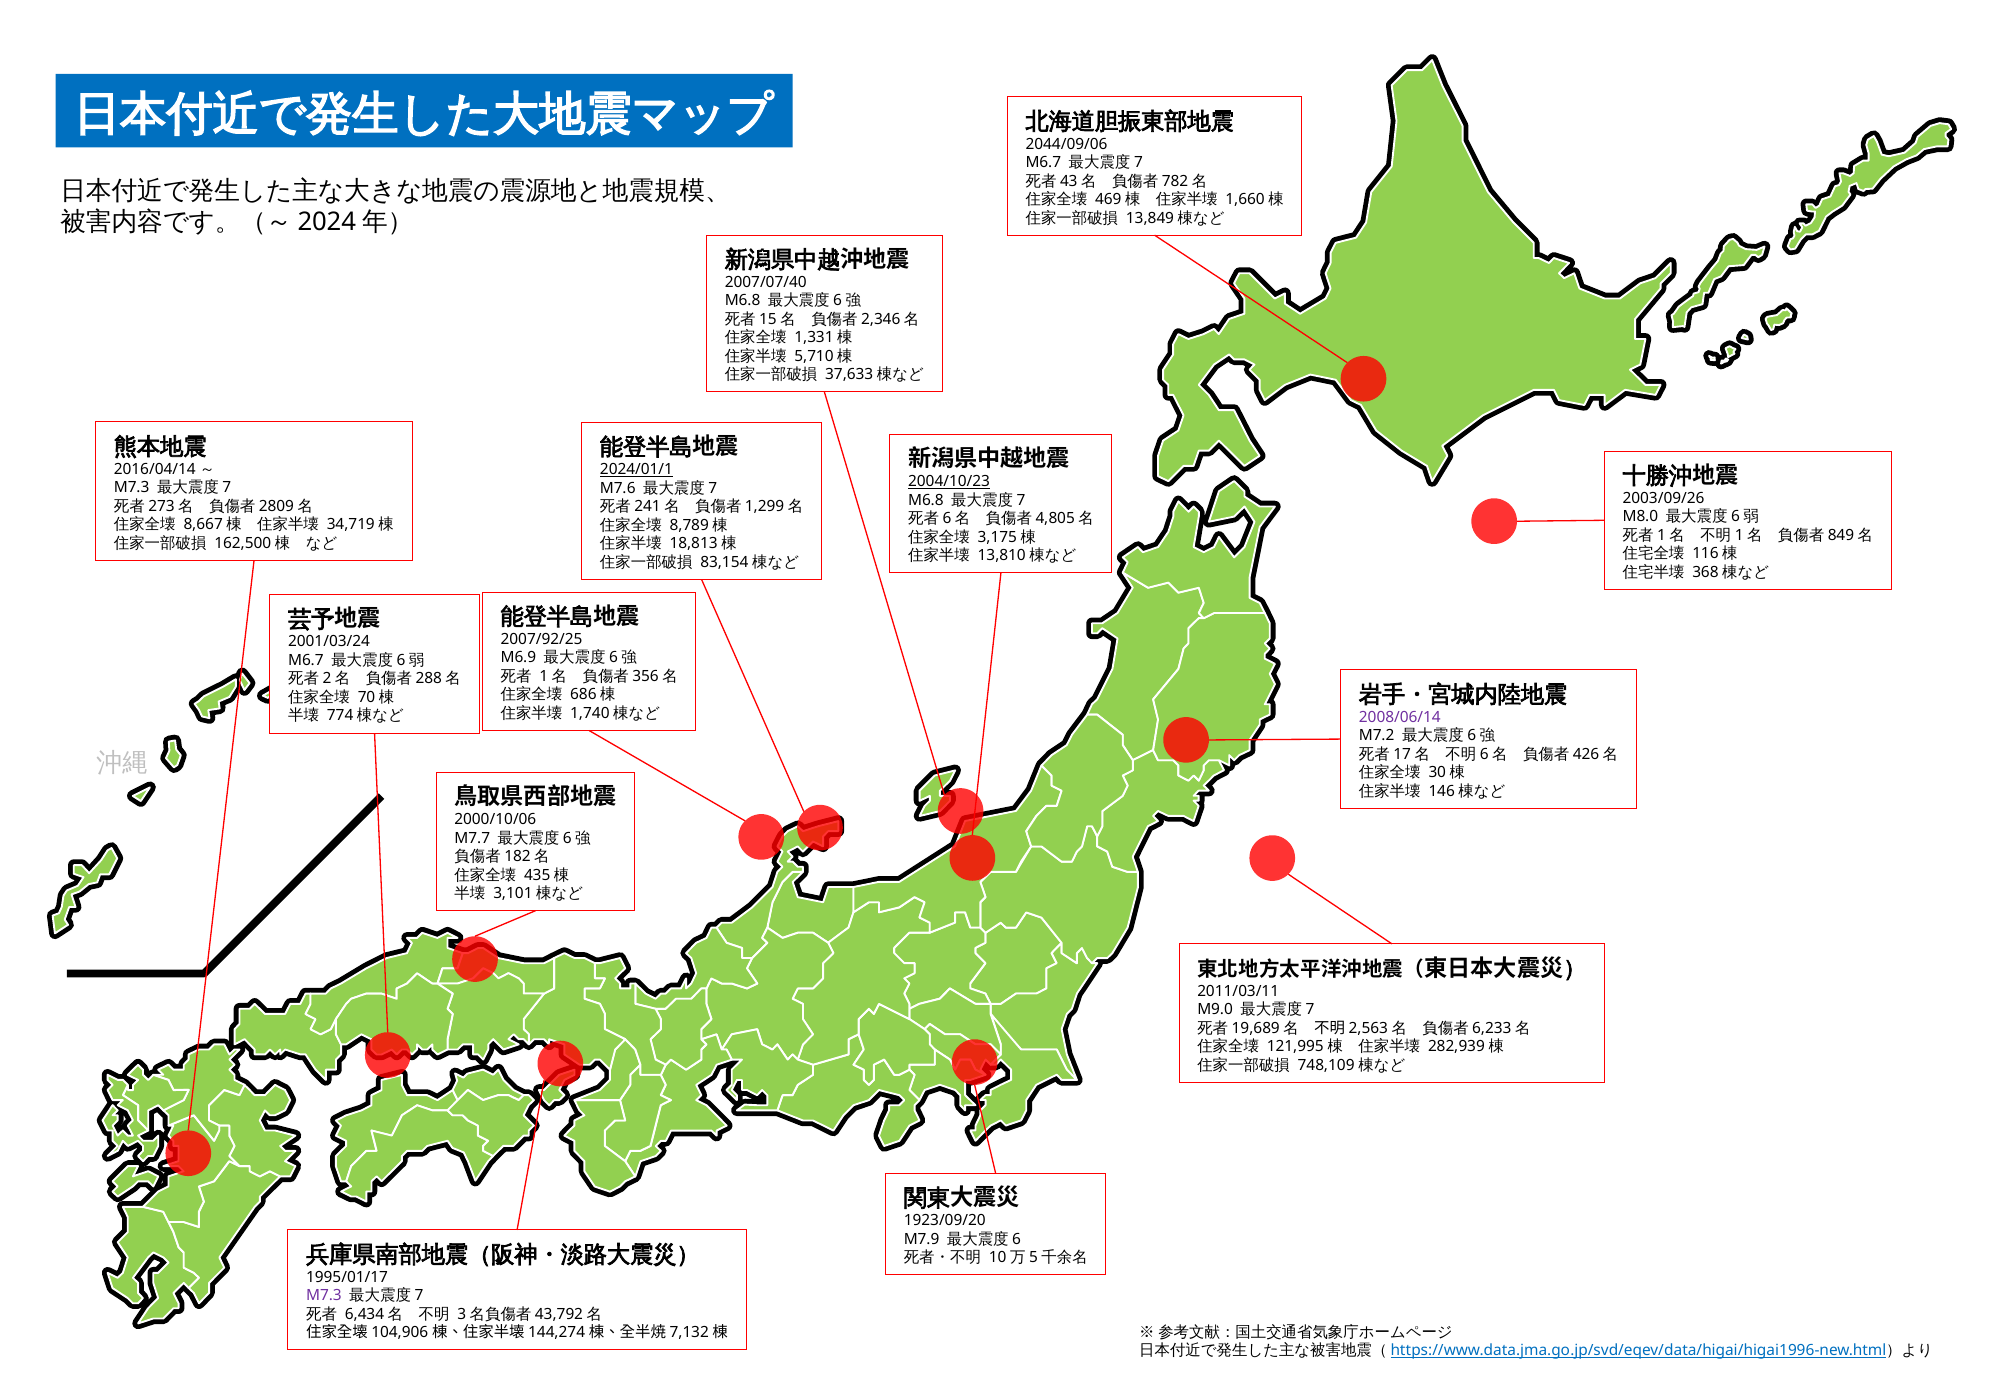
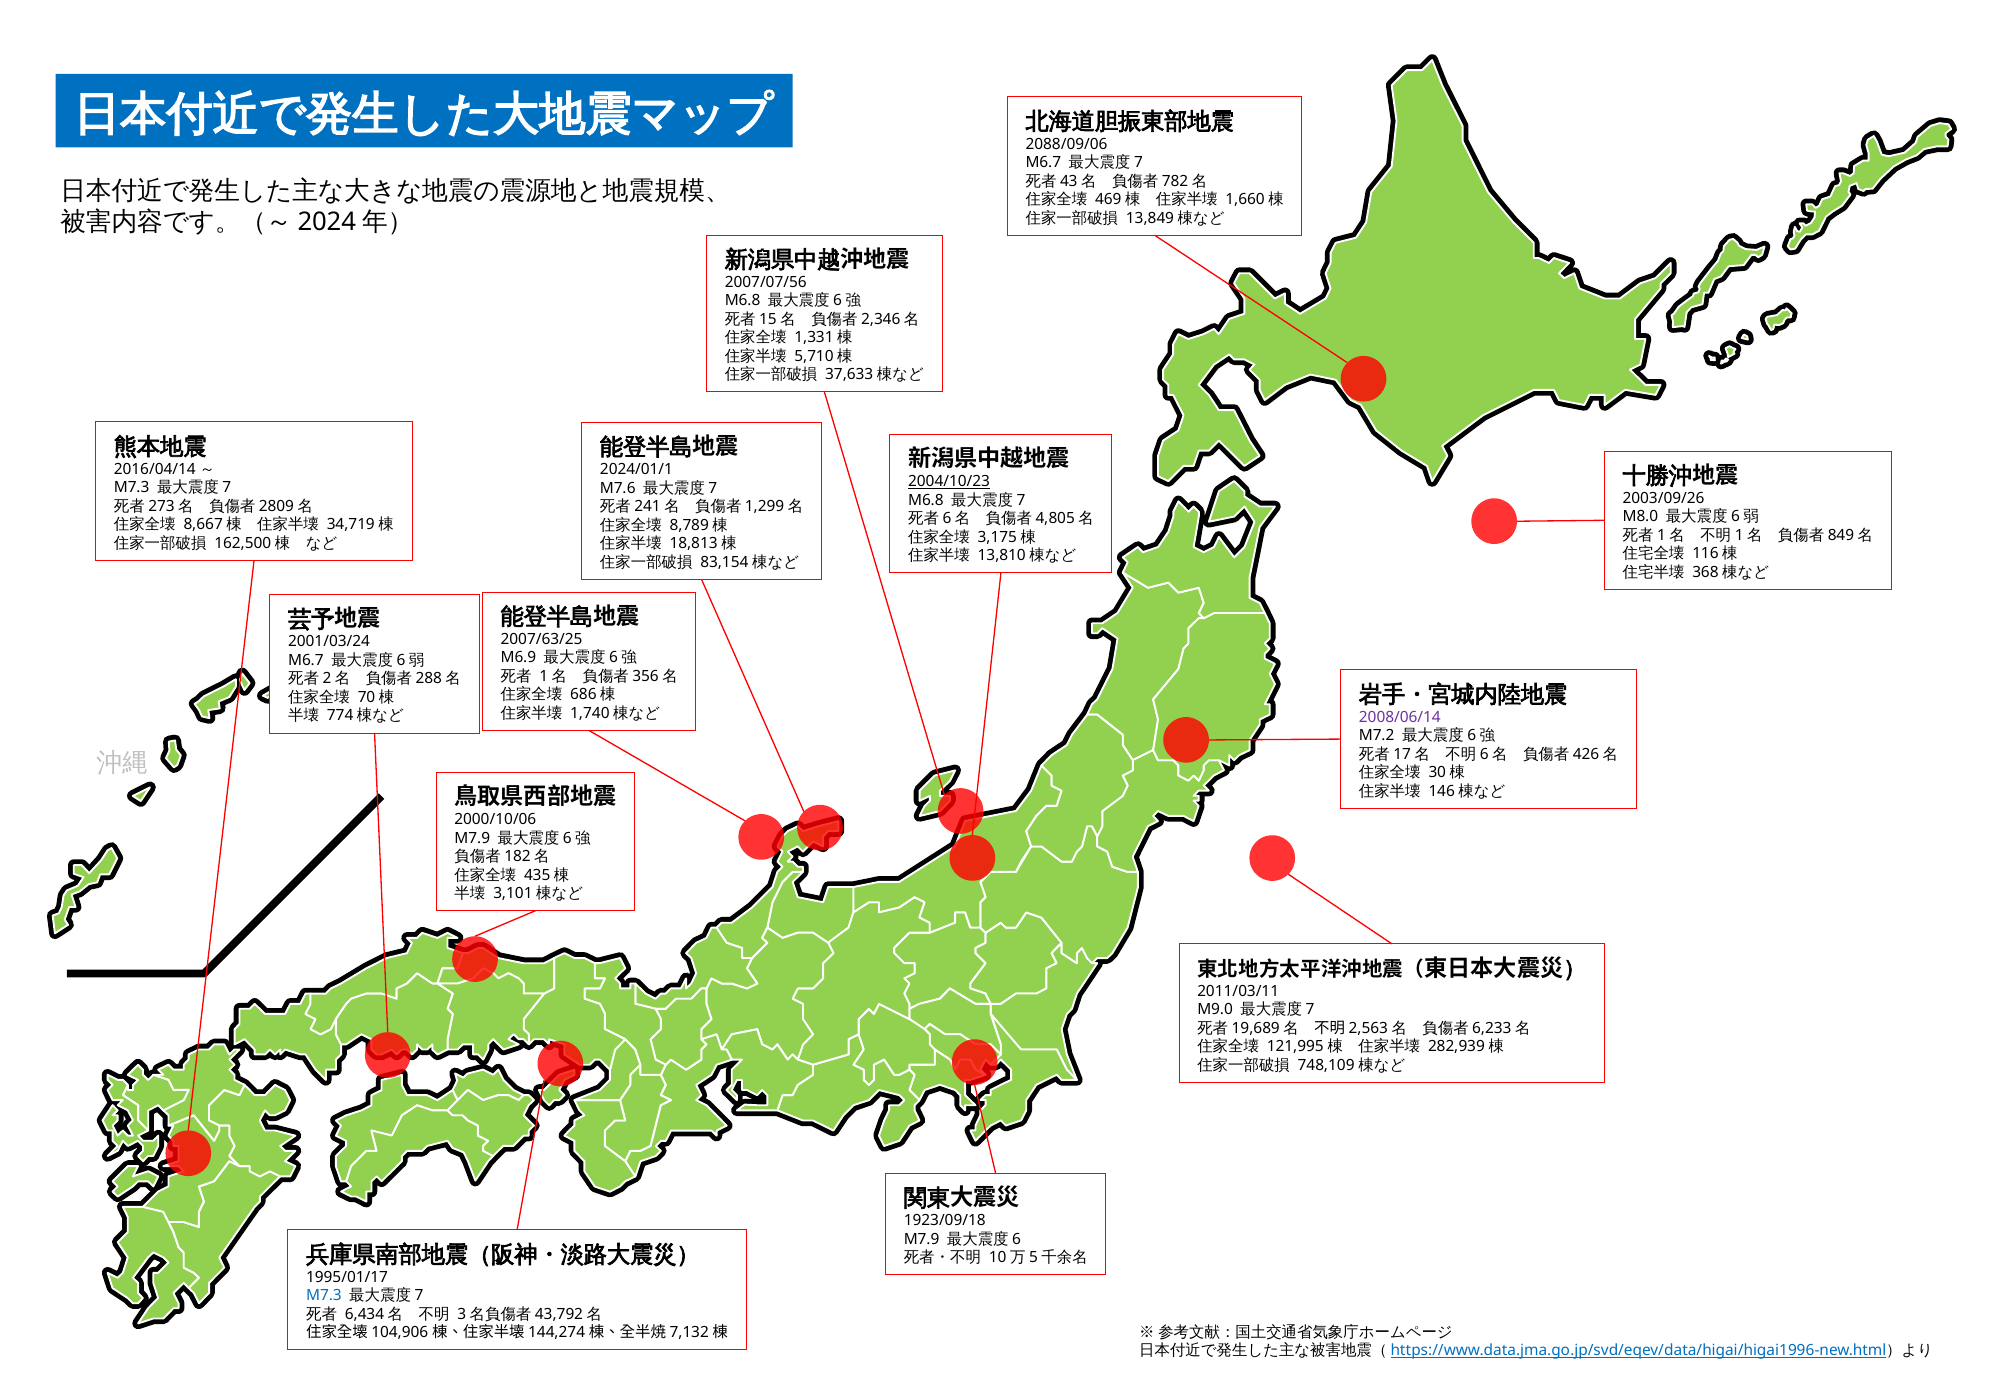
2044/09/06: 2044/09/06 -> 2088/09/06
2007/07/40: 2007/07/40 -> 2007/07/56
2024/01/1 underline: present -> none
2007/92/25: 2007/92/25 -> 2007/63/25
M7.7 at (472, 838): M7.7 -> M7.9
1923/09/20: 1923/09/20 -> 1923/09/18
M7.3 at (324, 1296) colour: purple -> blue
